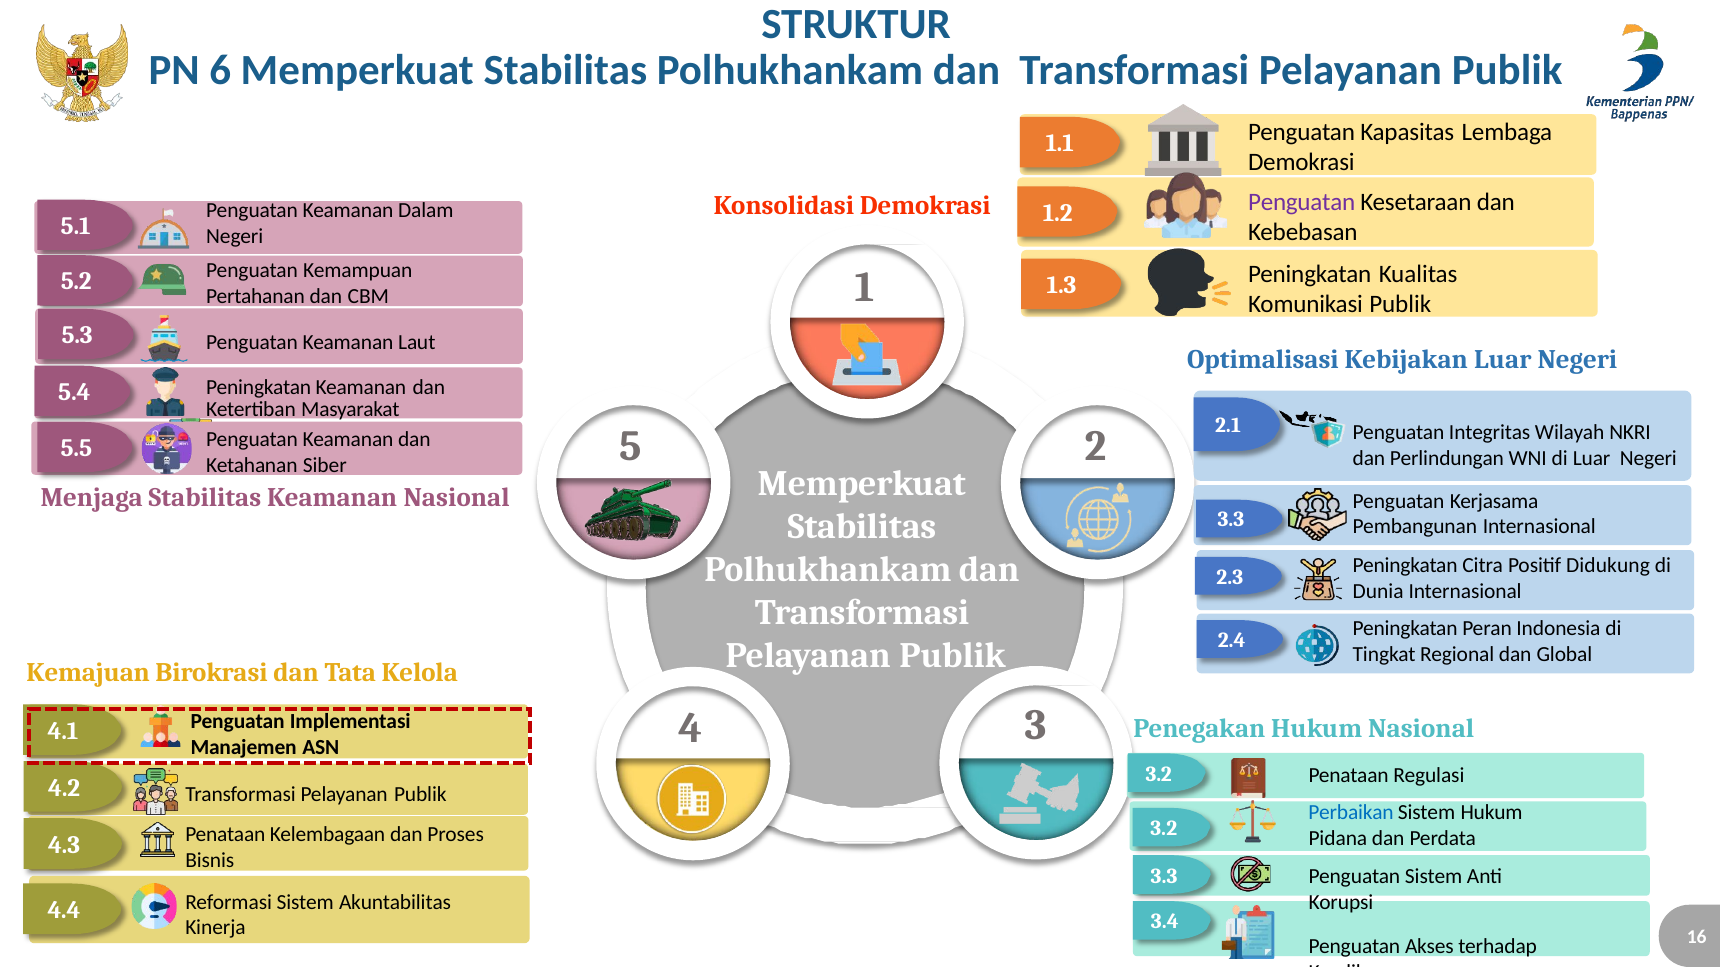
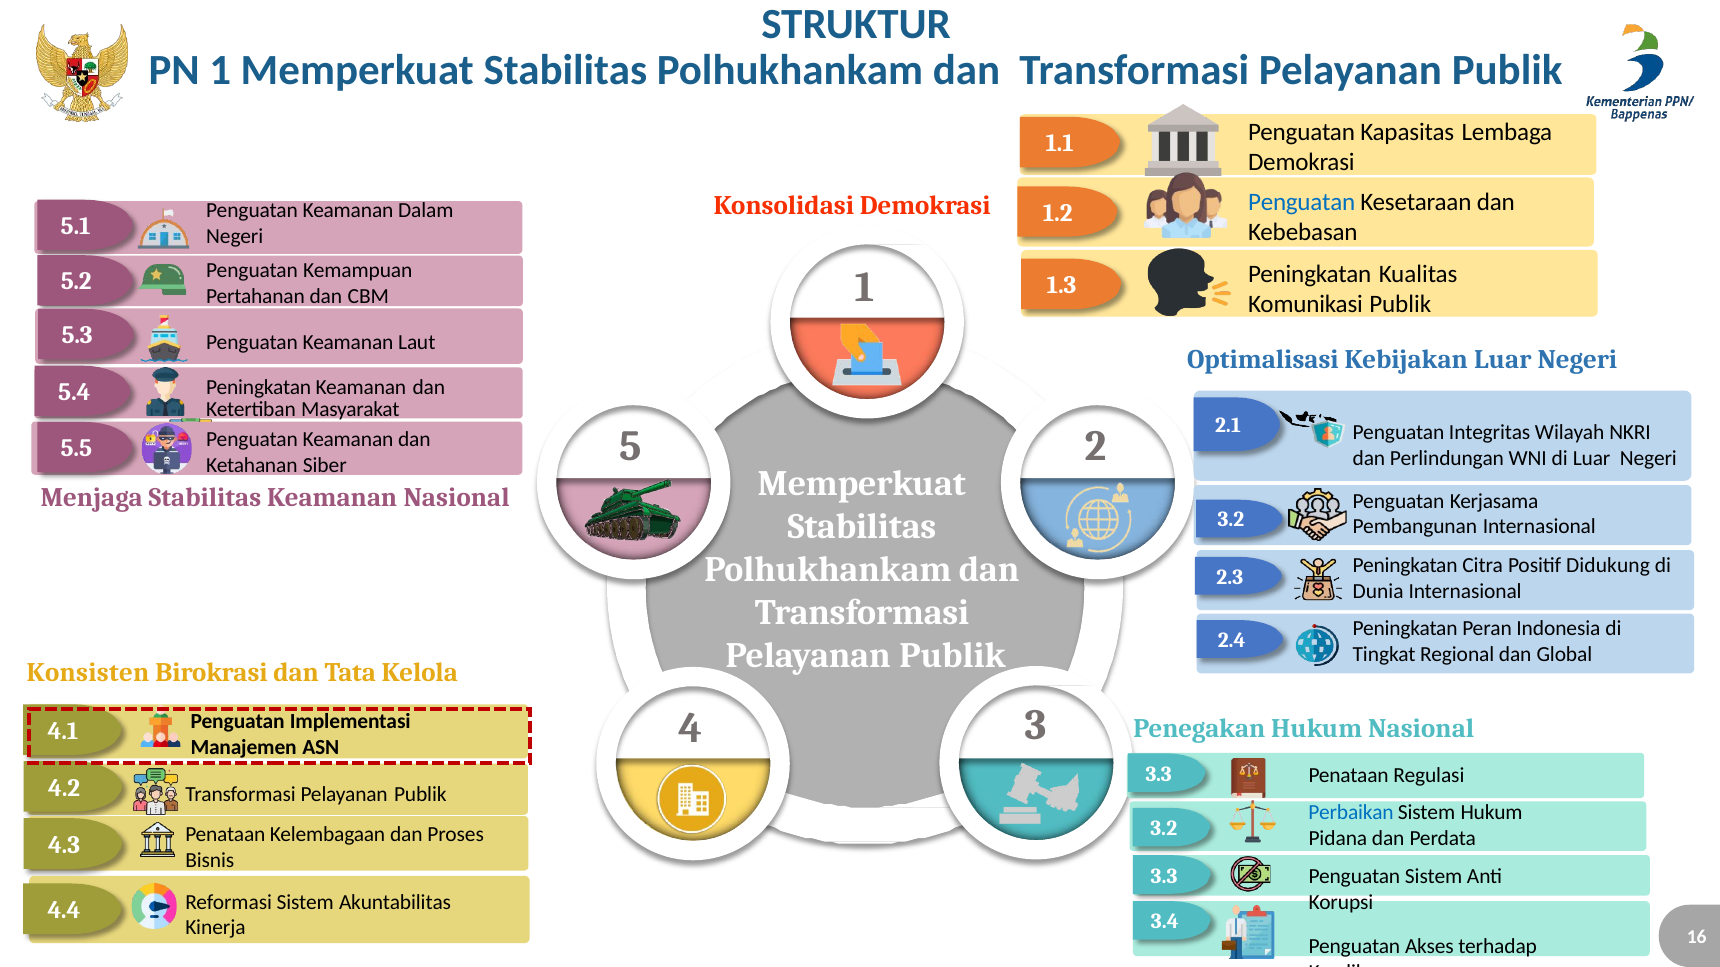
PN 6: 6 -> 1
Penguatan at (1302, 202) colour: purple -> blue
3.3 at (1231, 520): 3.3 -> 3.2
Kemajuan: Kemajuan -> Konsisten
3.2 at (1159, 775): 3.2 -> 3.3
